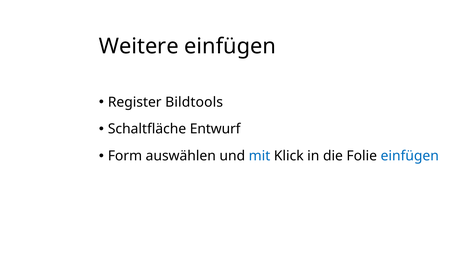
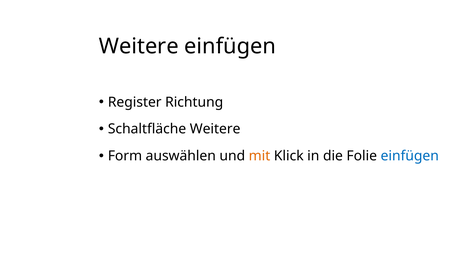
Bildtools: Bildtools -> Richtung
Schaltfläche Entwurf: Entwurf -> Weitere
mit colour: blue -> orange
